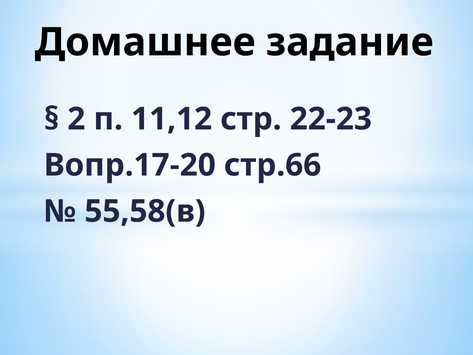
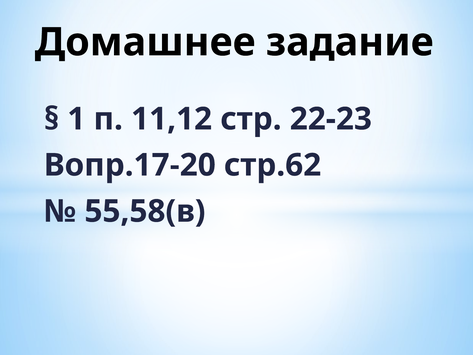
2: 2 -> 1
стр.66: стр.66 -> стр.62
